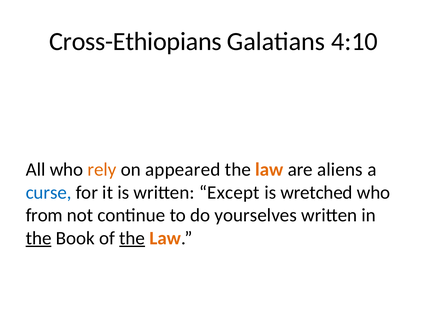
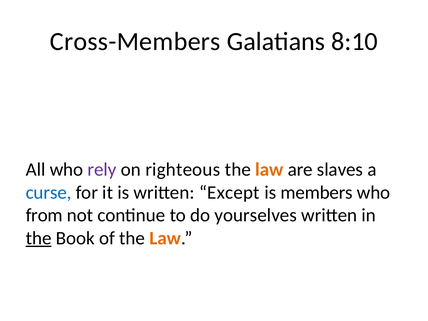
Cross-Ethiopians: Cross-Ethiopians -> Cross-Members
4:10: 4:10 -> 8:10
rely colour: orange -> purple
appeared: appeared -> righteous
aliens: aliens -> slaves
wretched: wretched -> members
the at (132, 238) underline: present -> none
